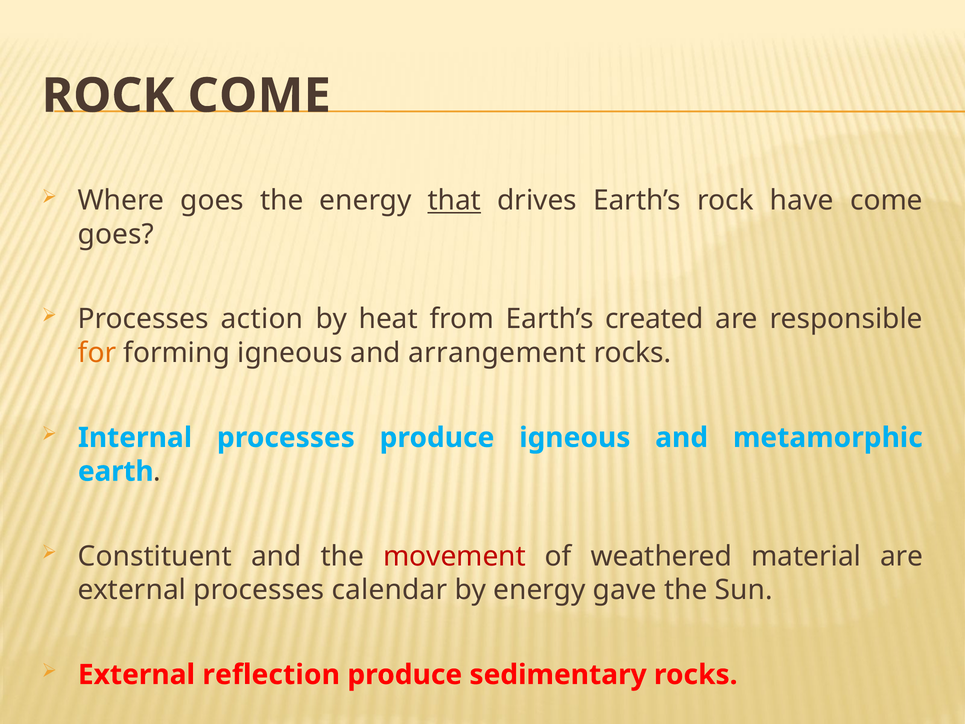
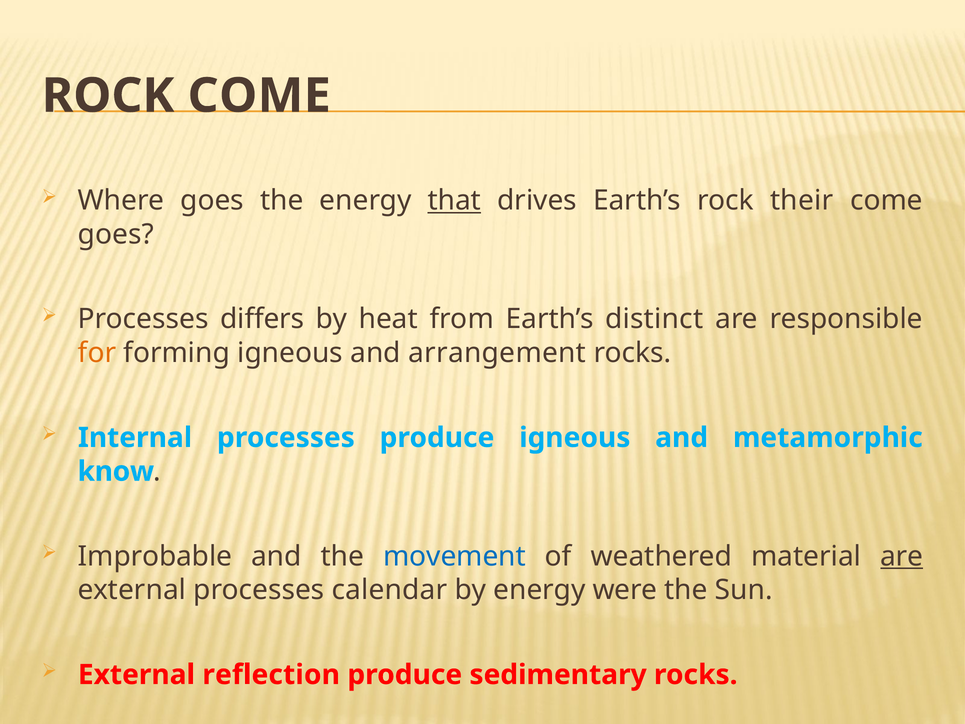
have: have -> their
action: action -> differs
created: created -> distinct
earth: earth -> know
Constituent: Constituent -> Improbable
movement colour: red -> blue
are at (902, 556) underline: none -> present
gave: gave -> were
